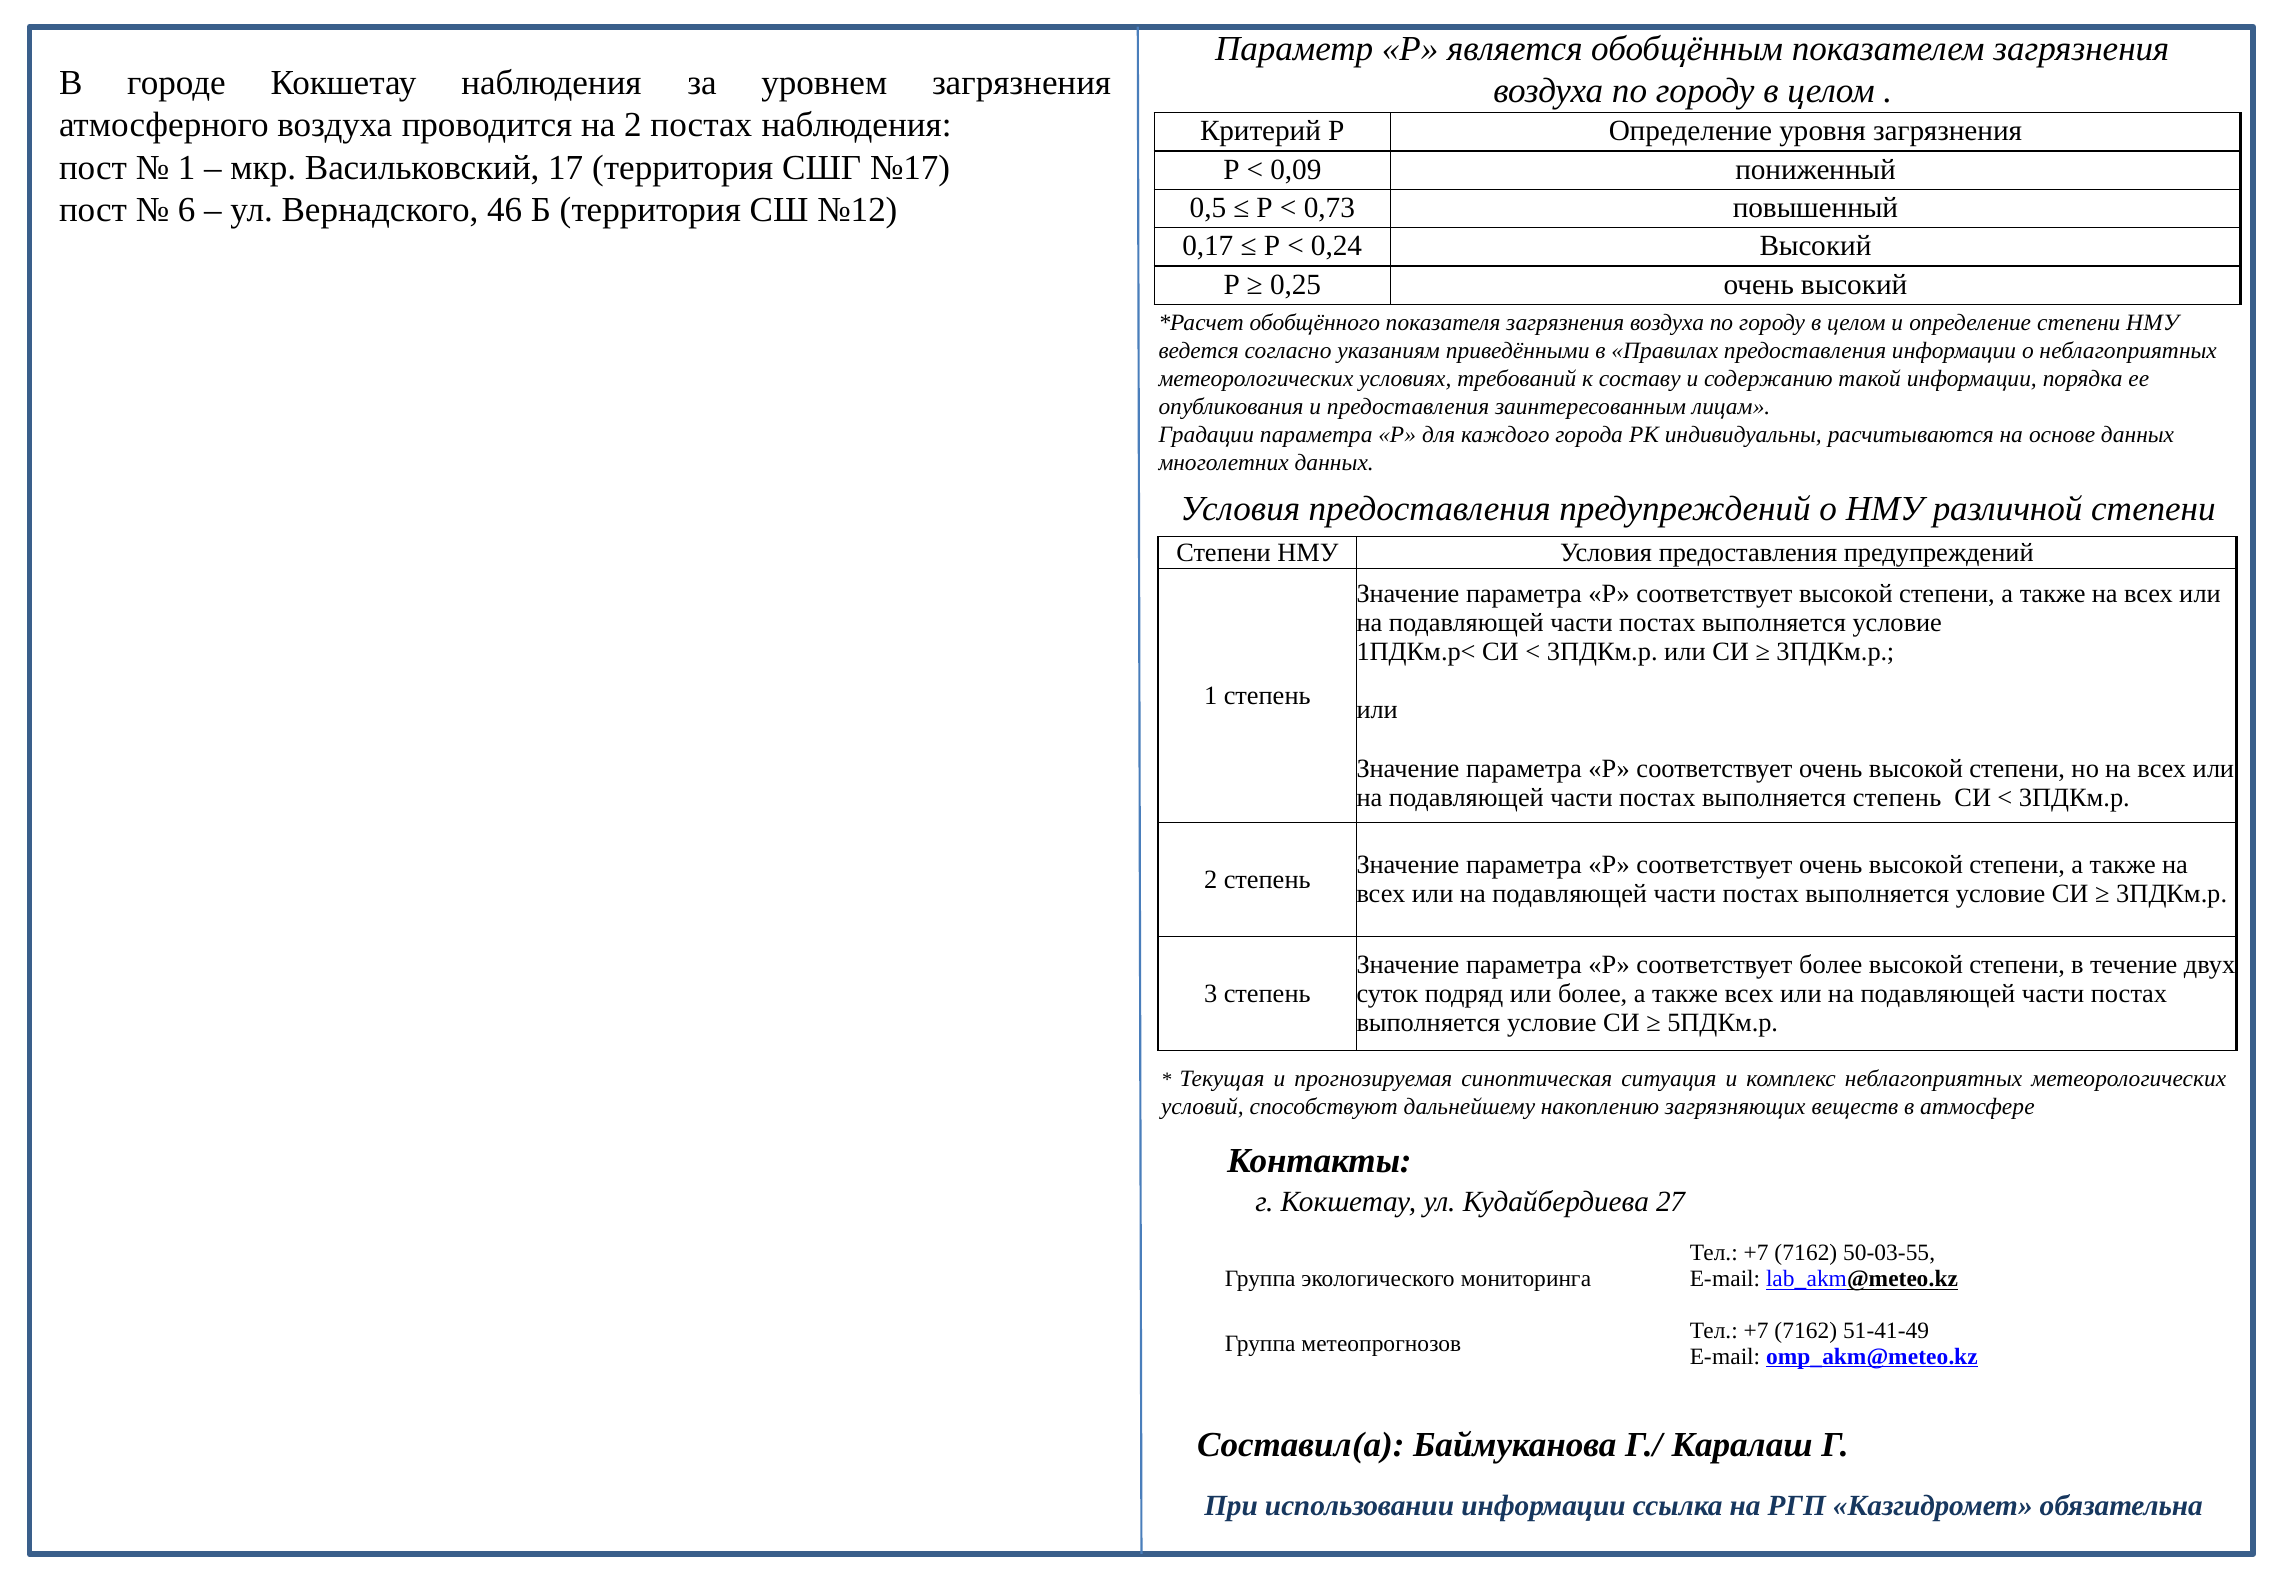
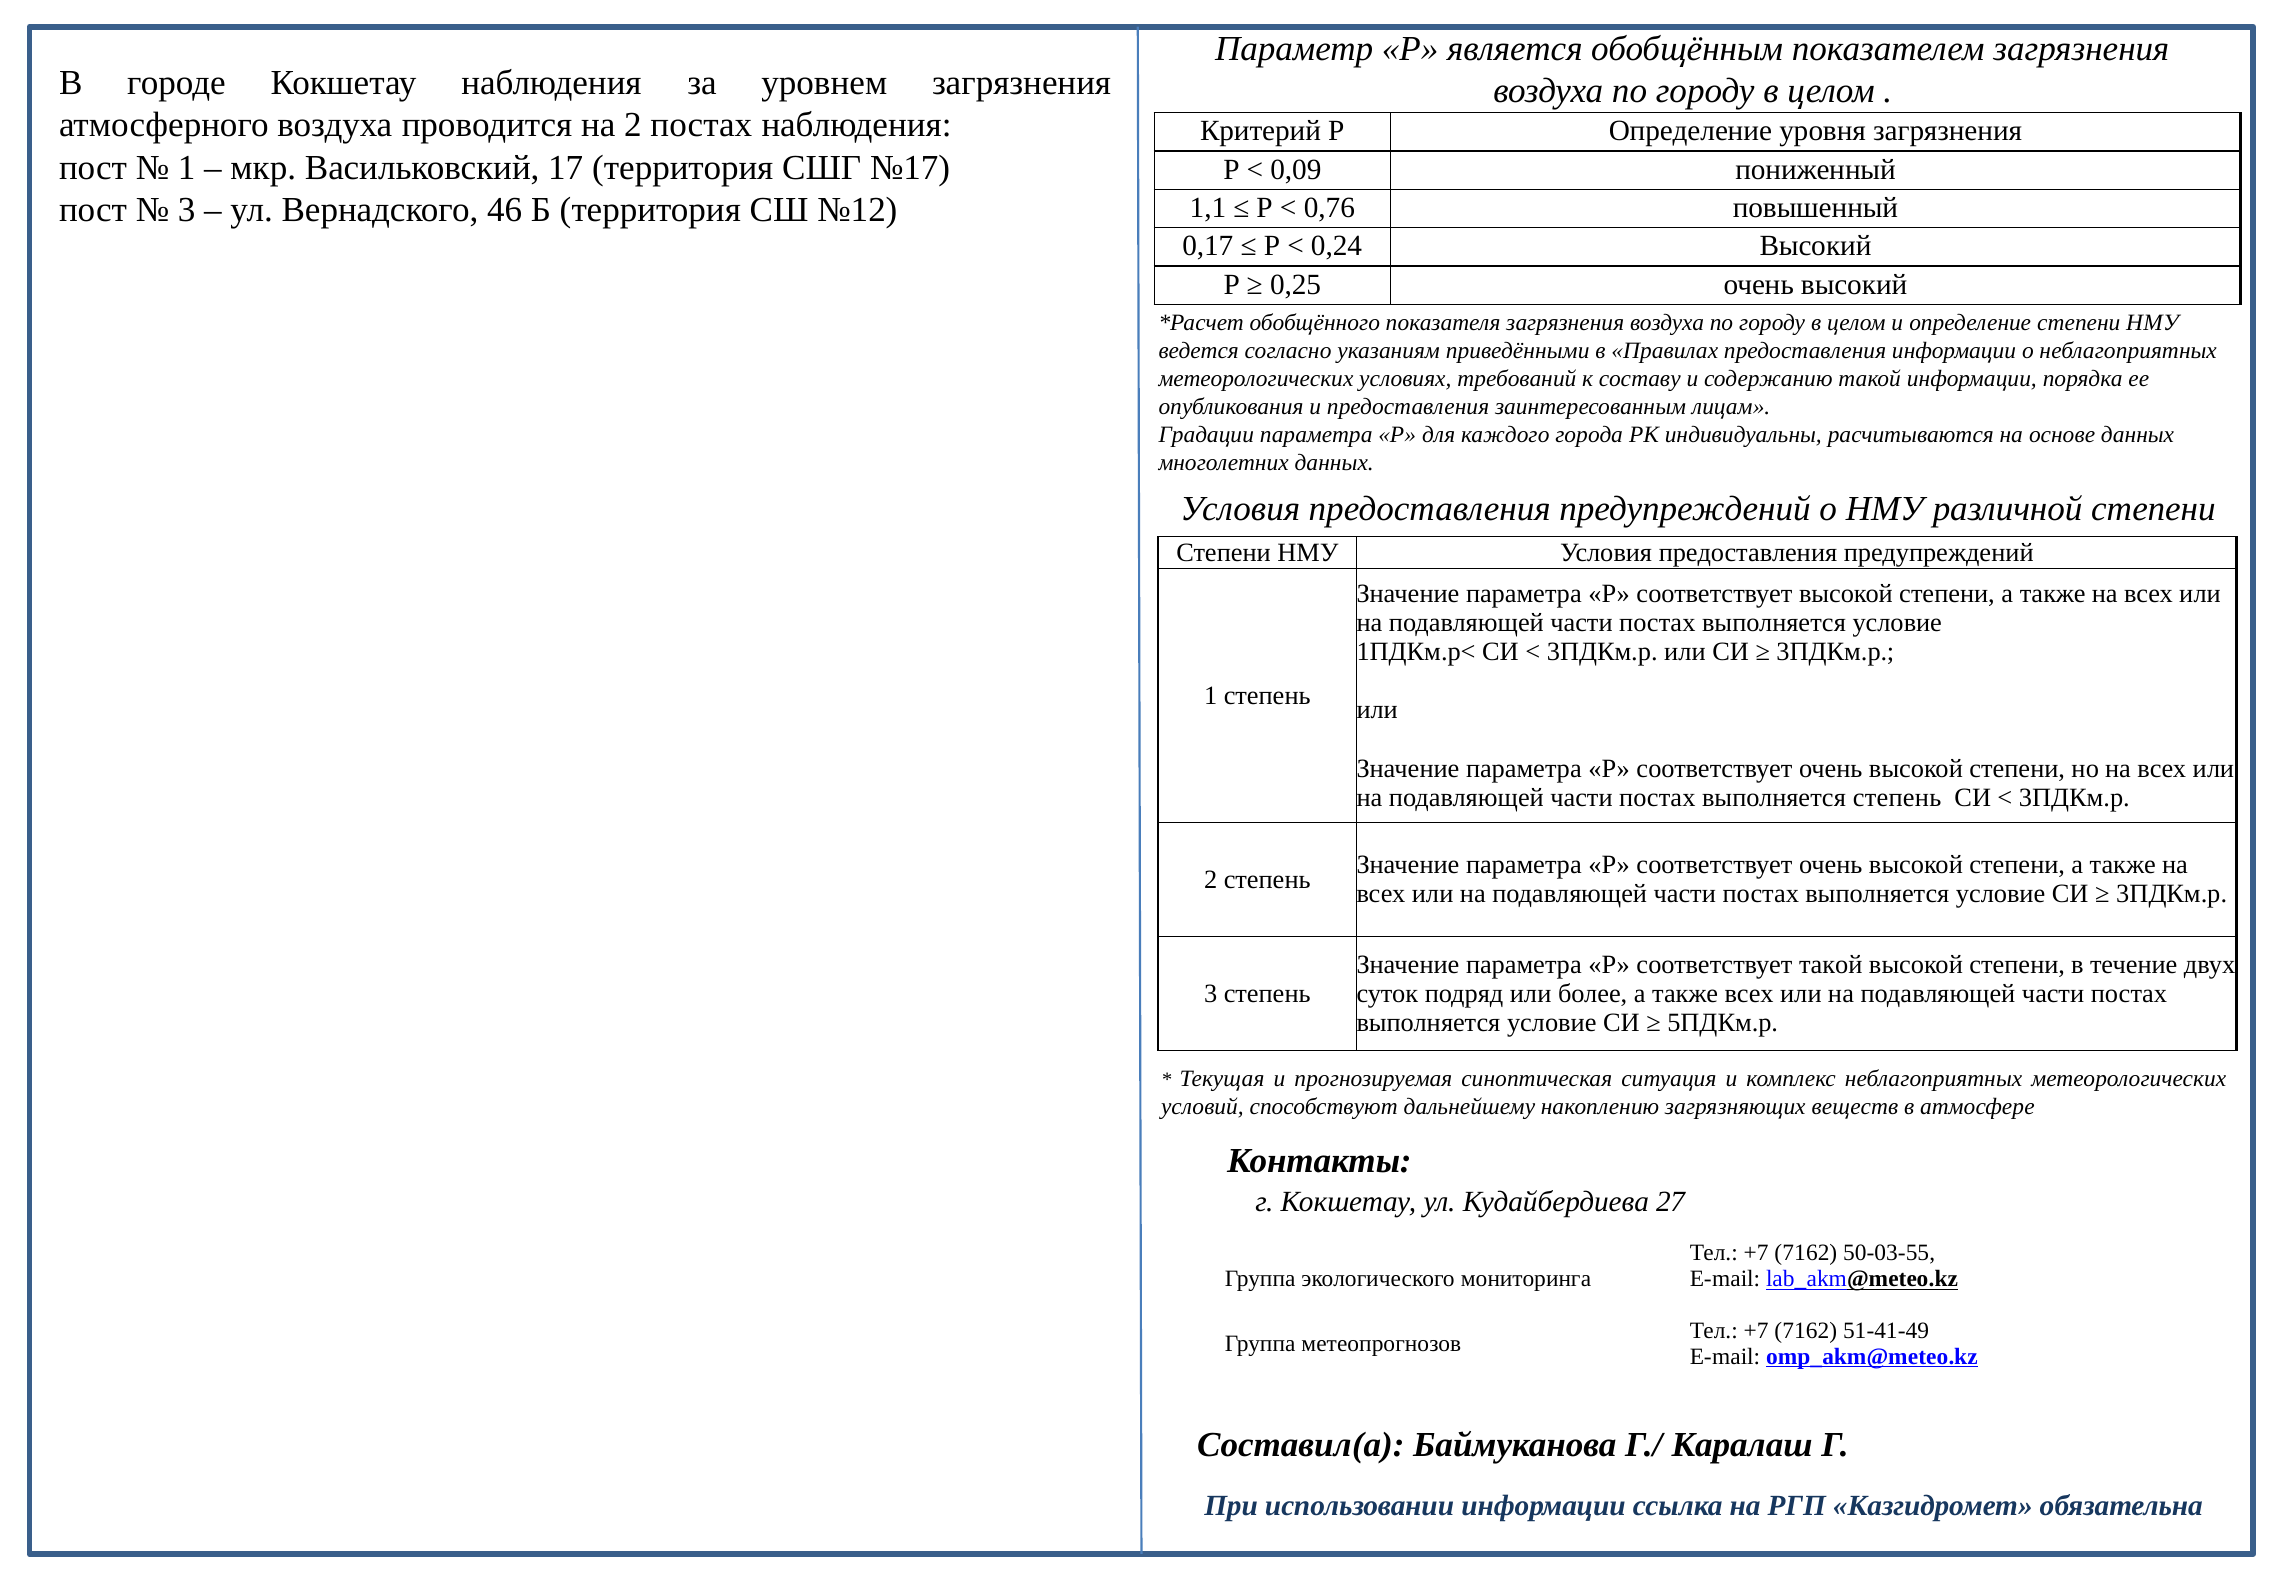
6 at (187, 210): 6 -> 3
0,5: 0,5 -> 1,1
0,73: 0,73 -> 0,76
соответствует более: более -> такой
